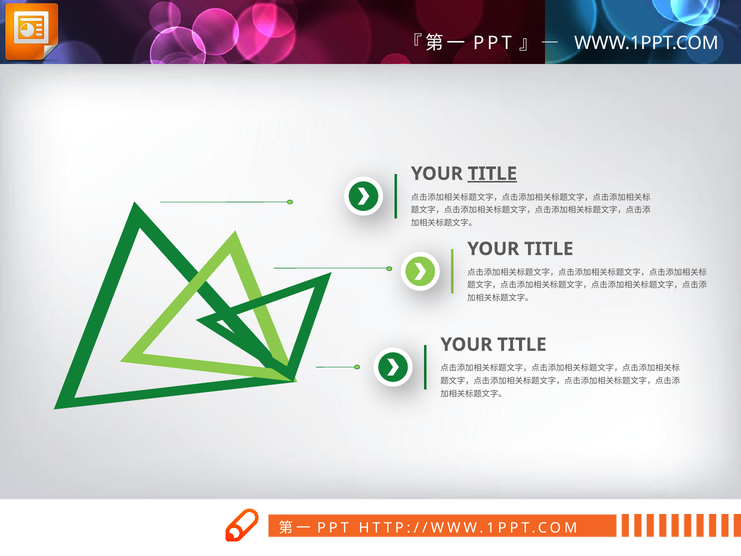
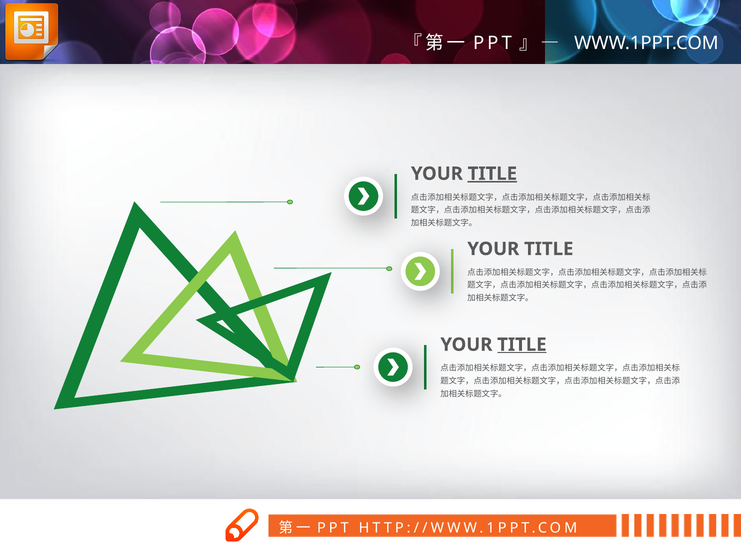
TITLE at (522, 345) underline: none -> present
